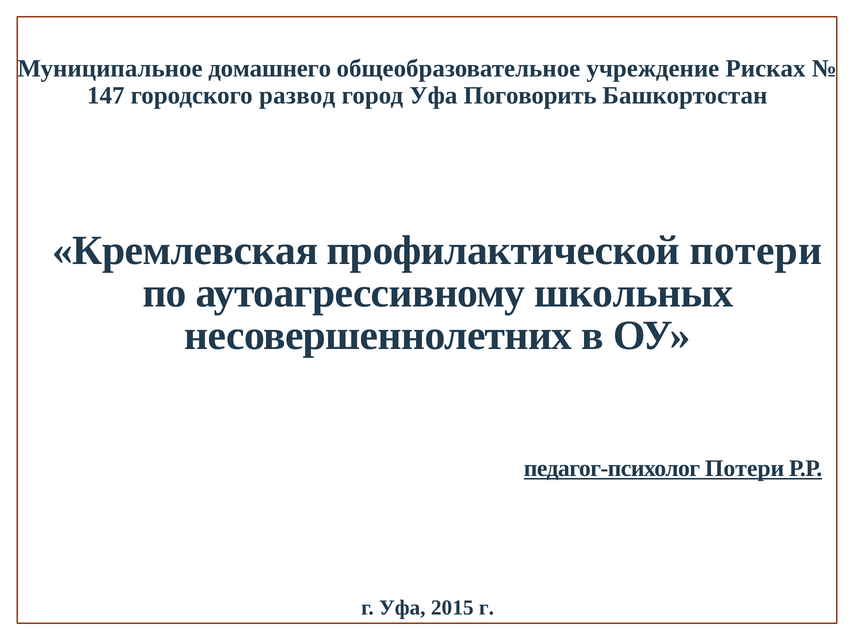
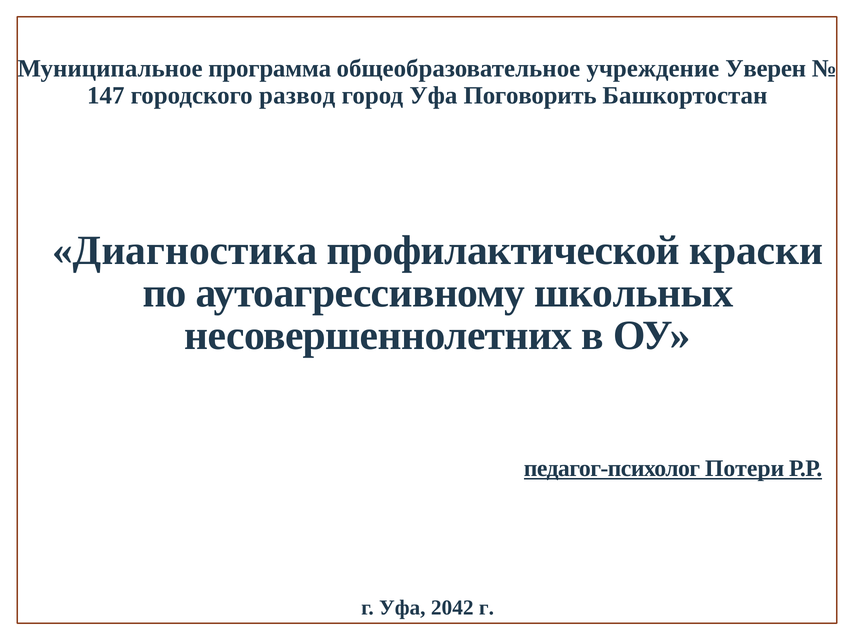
домашнего: домашнего -> программа
Рисках: Рисках -> Уверен
Кремлевская: Кремлевская -> Диагностика
профилактической потери: потери -> краски
2015: 2015 -> 2042
